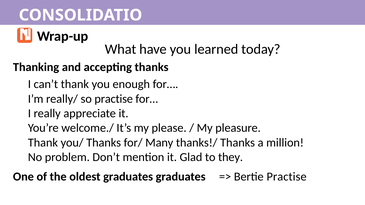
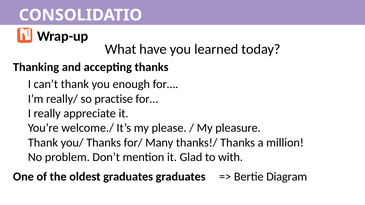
they: they -> with
Bertie Practise: Practise -> Diagram
